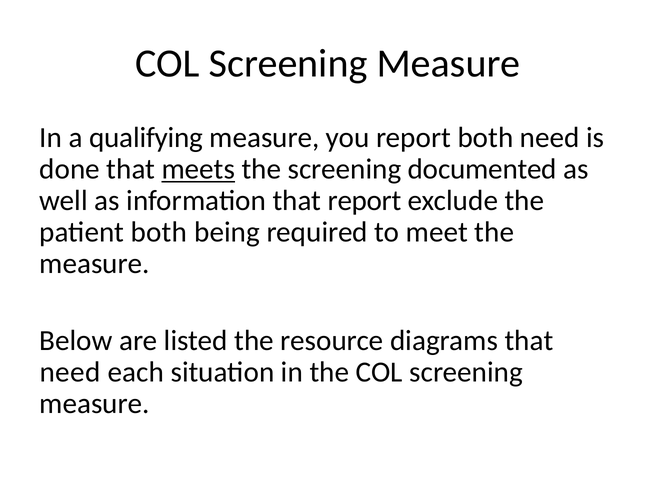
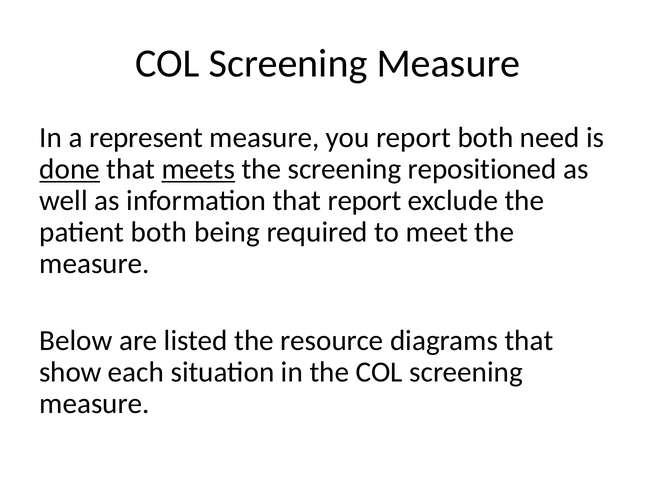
qualifying: qualifying -> represent
done underline: none -> present
documented: documented -> repositioned
need at (70, 372): need -> show
